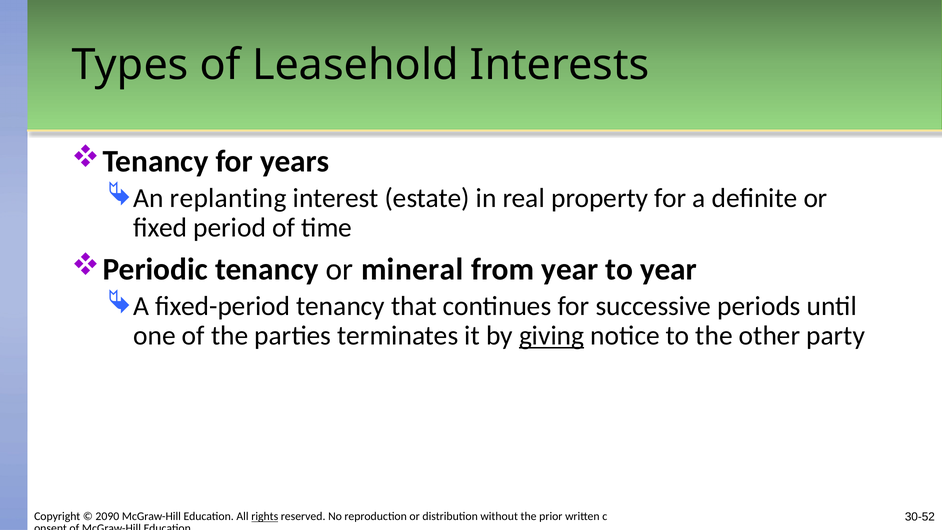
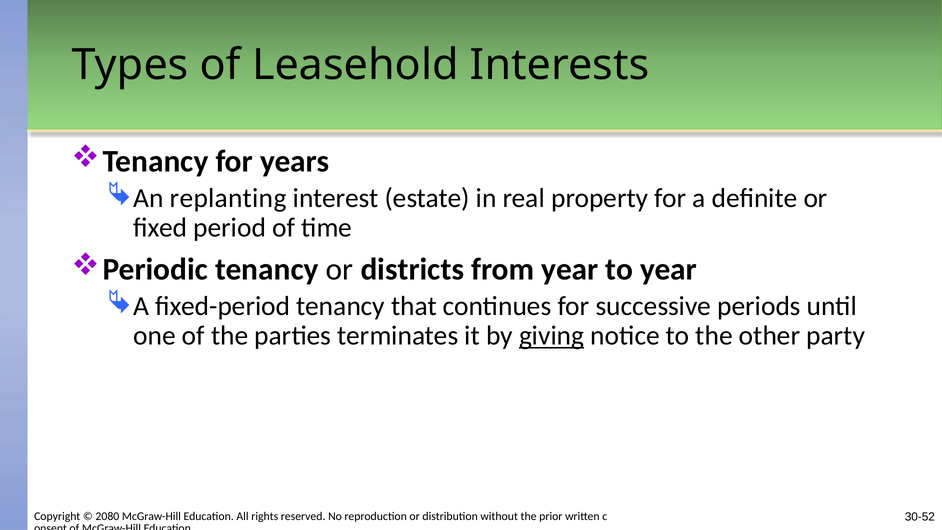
mineral: mineral -> districts
2090: 2090 -> 2080
rights underline: present -> none
